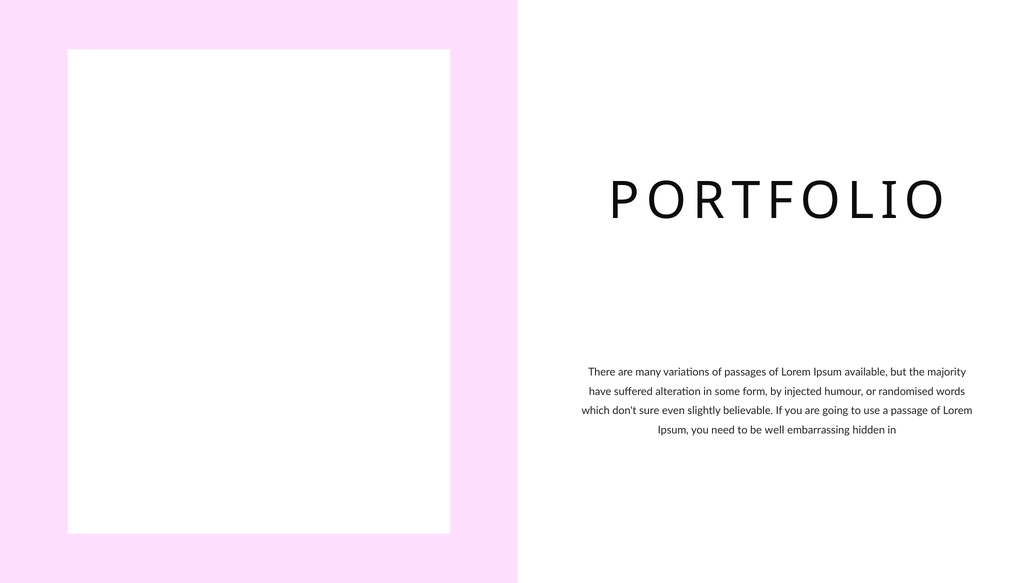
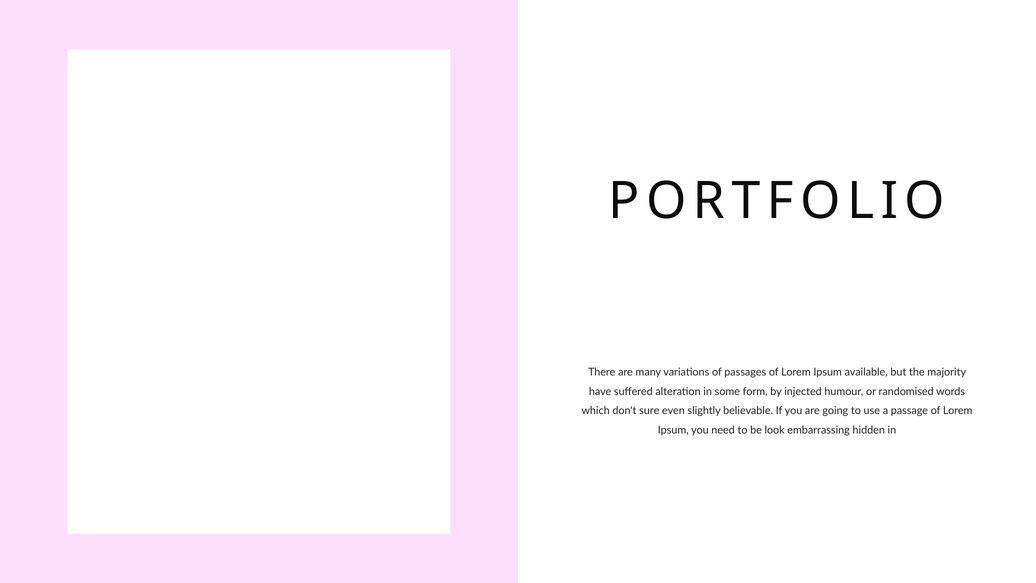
well: well -> look
